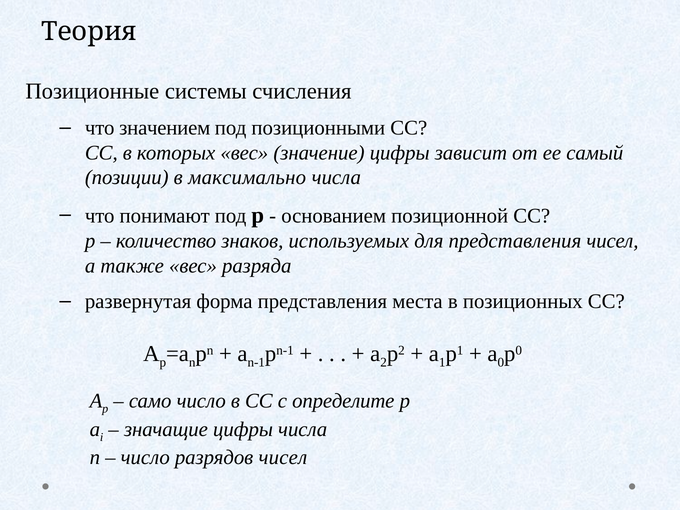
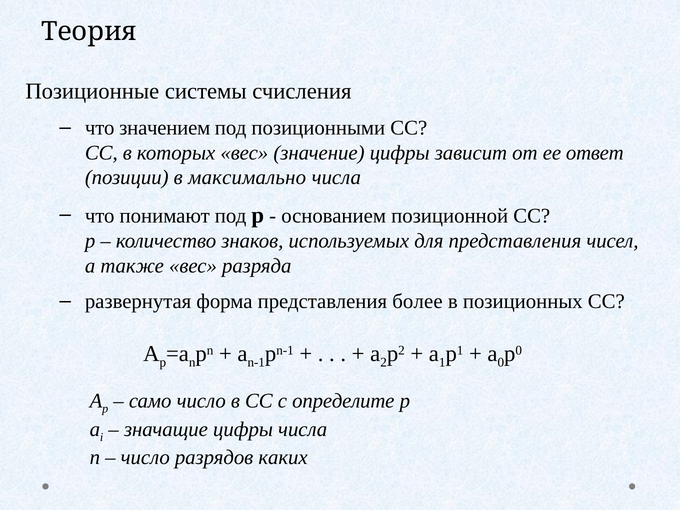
самый: самый -> ответ
места: места -> более
разрядов чисел: чисел -> каких
